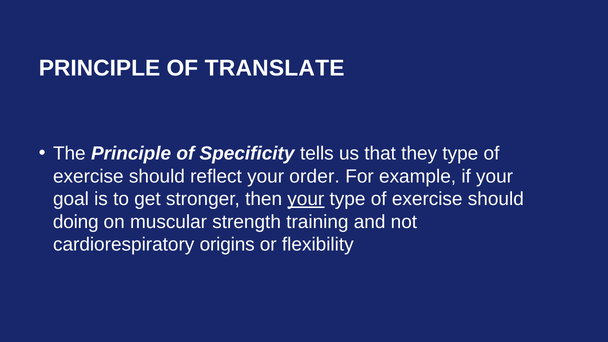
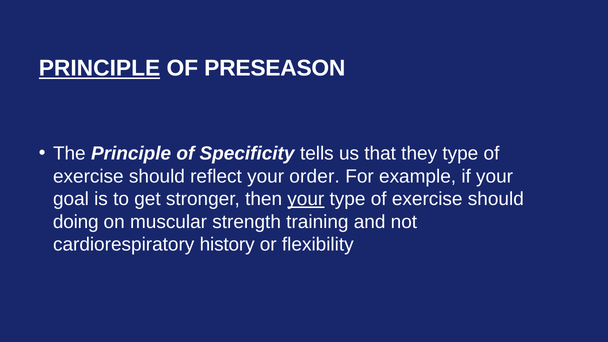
PRINCIPLE at (99, 68) underline: none -> present
TRANSLATE: TRANSLATE -> PRESEASON
origins: origins -> history
